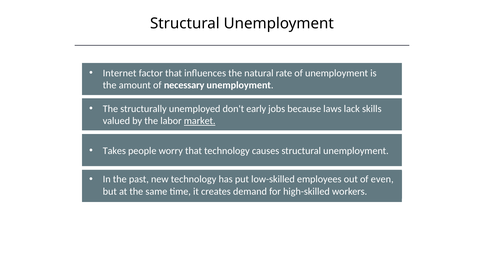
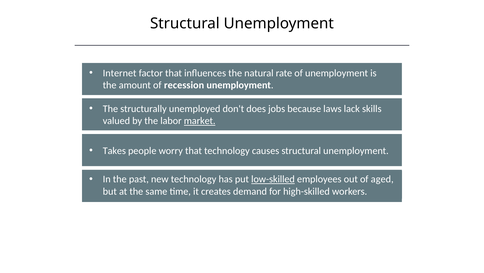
necessary: necessary -> recession
early: early -> does
low-skilled underline: none -> present
even: even -> aged
